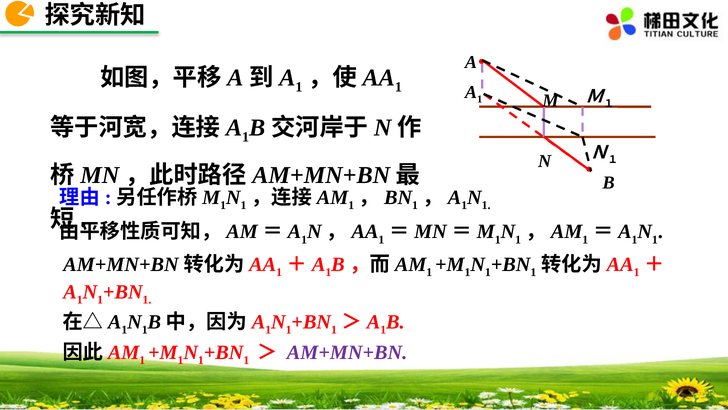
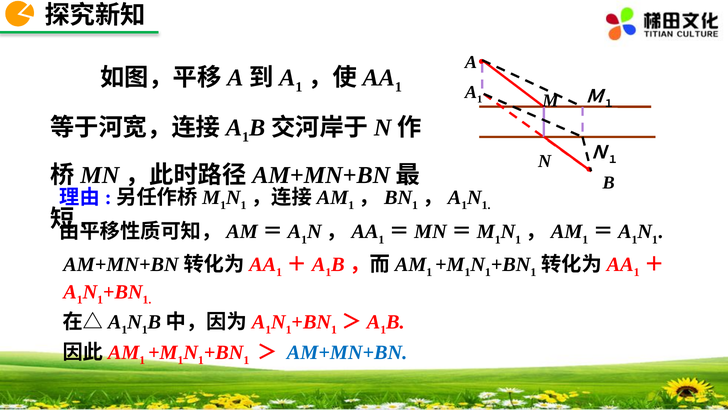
AM+MN+BN colour: purple -> blue
